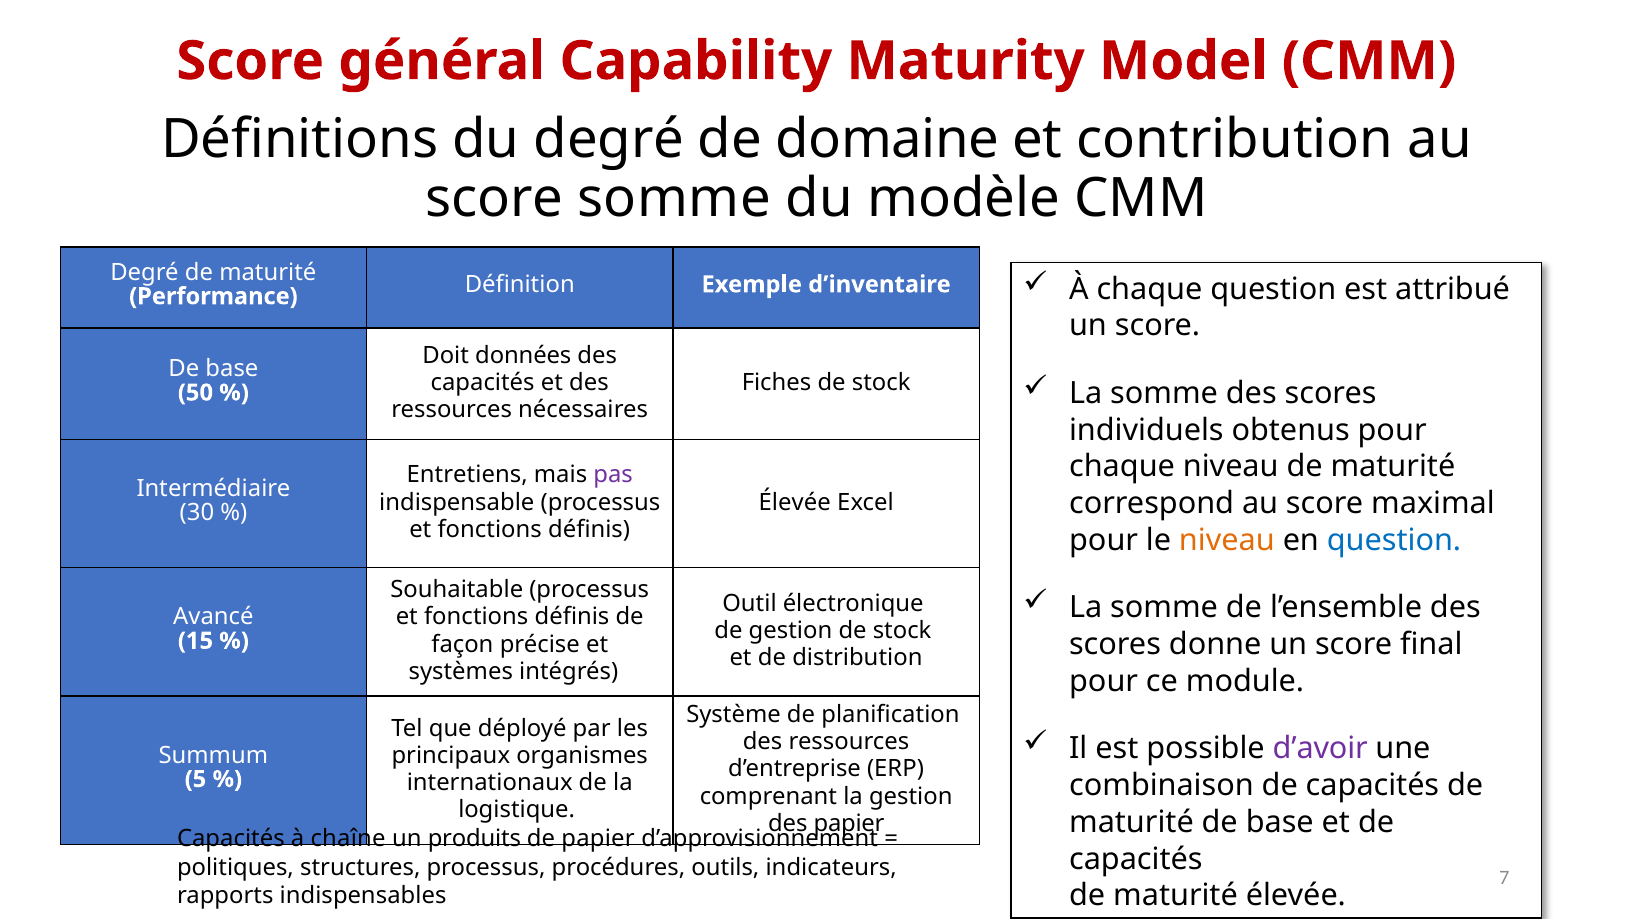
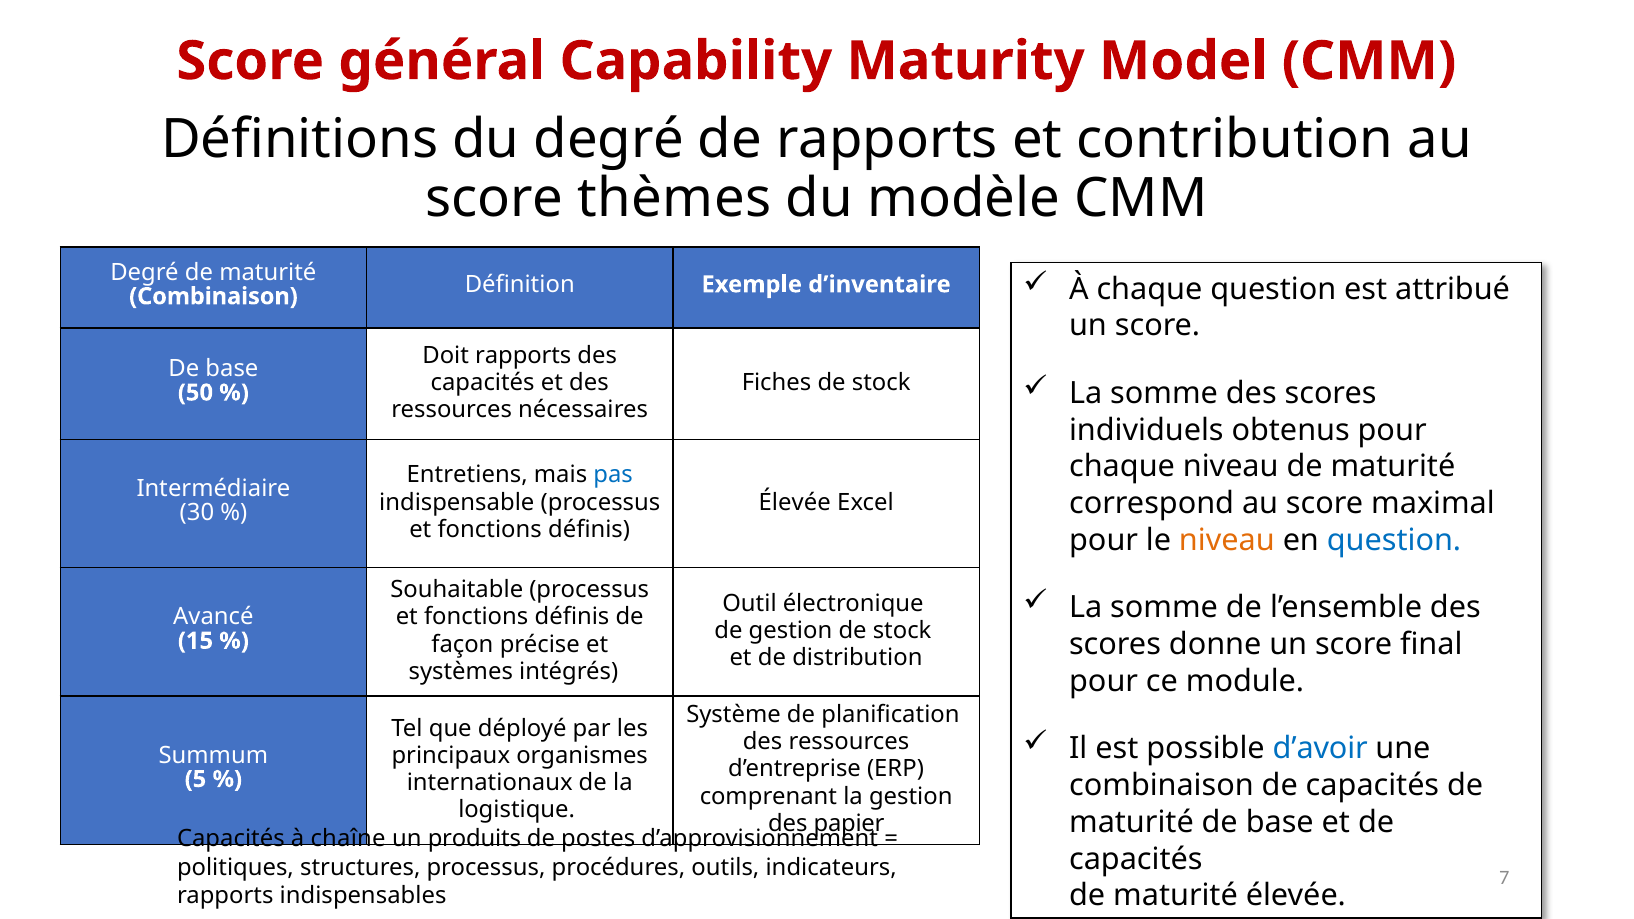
de domaine: domaine -> rapports
score somme: somme -> thèmes
Performance at (213, 296): Performance -> Combinaison
Doit données: données -> rapports
pas colour: purple -> blue
d’avoir colour: purple -> blue
de papier: papier -> postes
